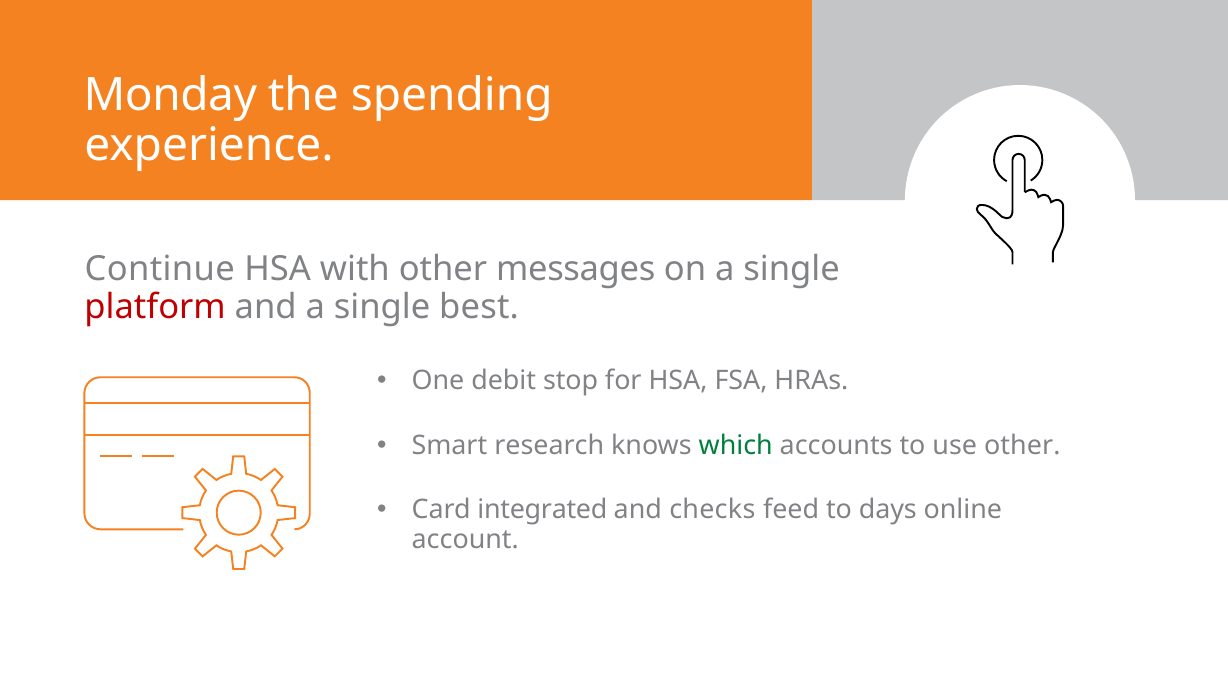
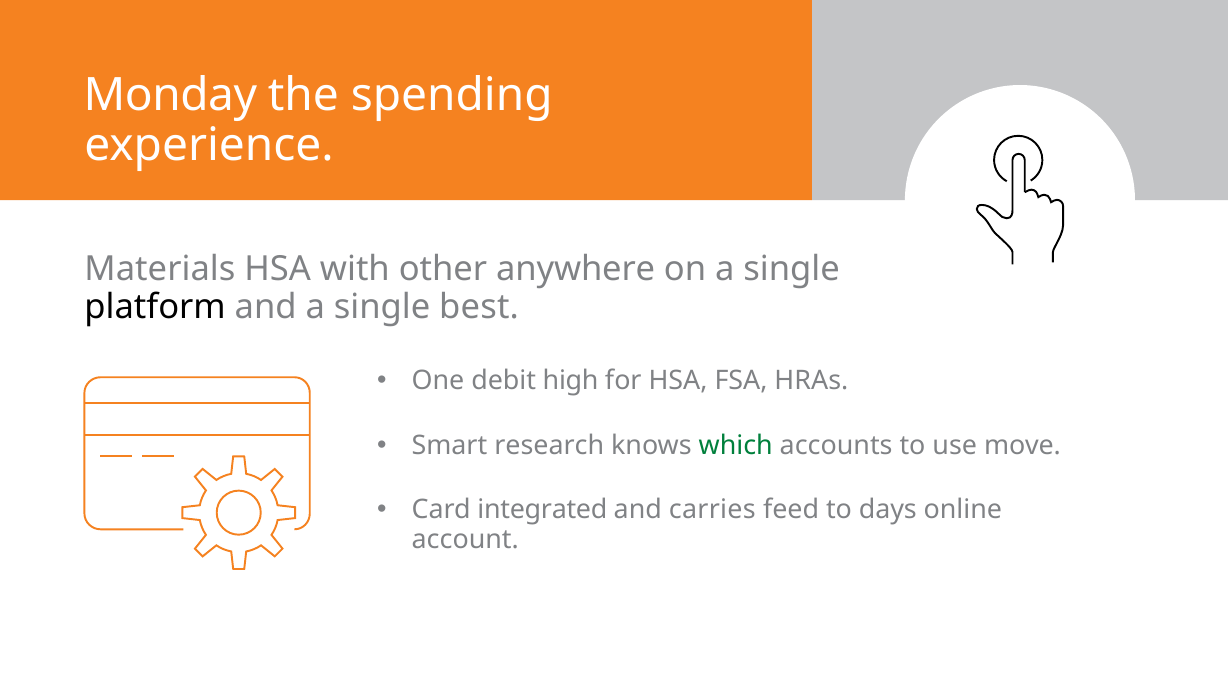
Continue: Continue -> Materials
messages: messages -> anywhere
platform colour: red -> black
stop: stop -> high
use other: other -> move
checks: checks -> carries
